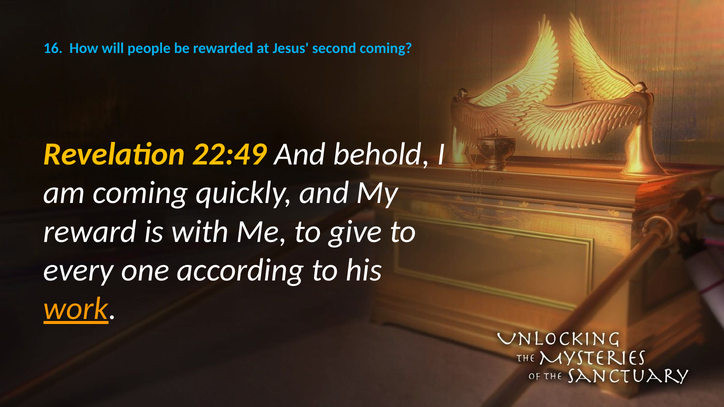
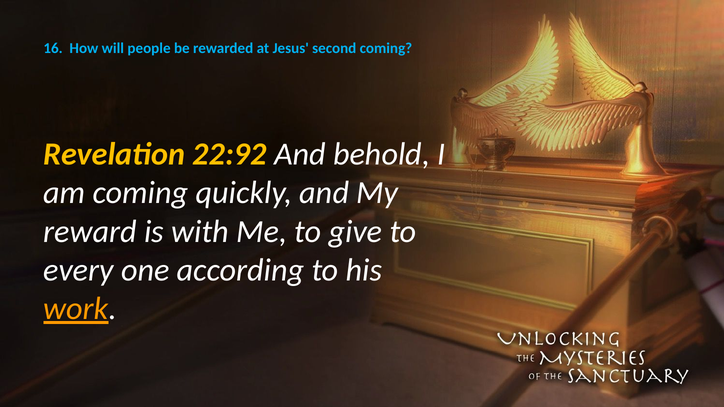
22:49: 22:49 -> 22:92
